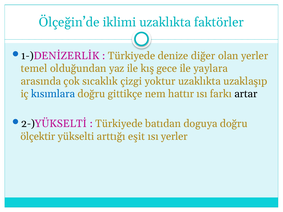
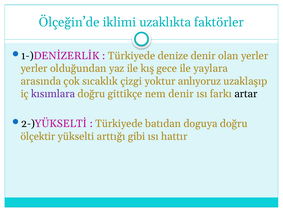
denize diğer: diğer -> denir
temel at (34, 69): temel -> yerler
yoktur uzaklıkta: uzaklıkta -> anlıyoruz
kısımlara colour: blue -> purple
nem hattır: hattır -> denir
eşit: eşit -> gibi
ısı yerler: yerler -> hattır
